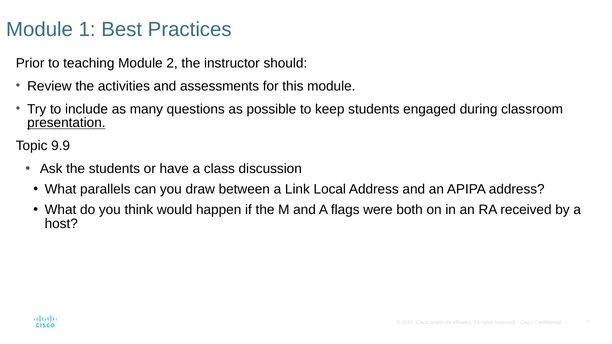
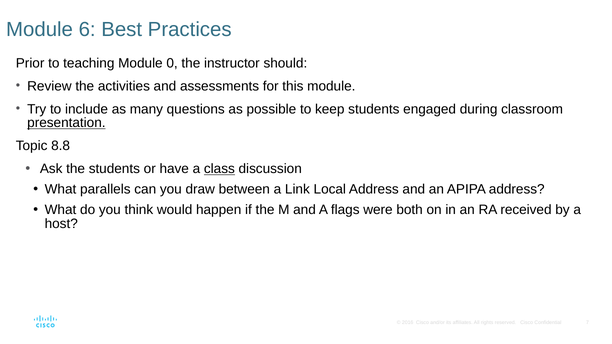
1: 1 -> 6
2: 2 -> 0
9.9: 9.9 -> 8.8
class underline: none -> present
